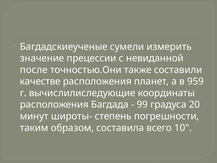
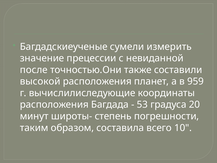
качестве: качестве -> высокой
99: 99 -> 53
